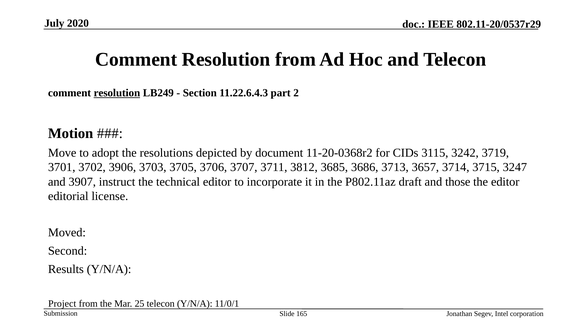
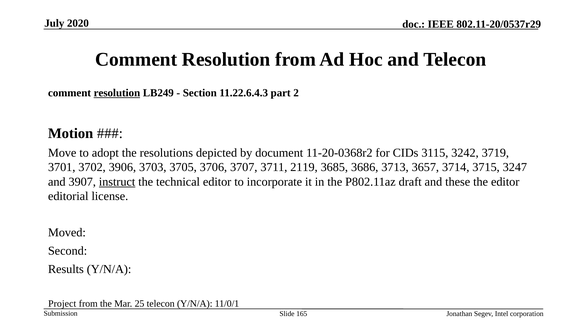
3812: 3812 -> 2119
instruct underline: none -> present
those: those -> these
